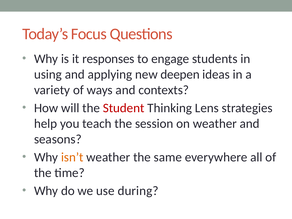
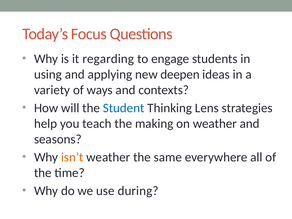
responses: responses -> regarding
Student colour: red -> blue
session: session -> making
